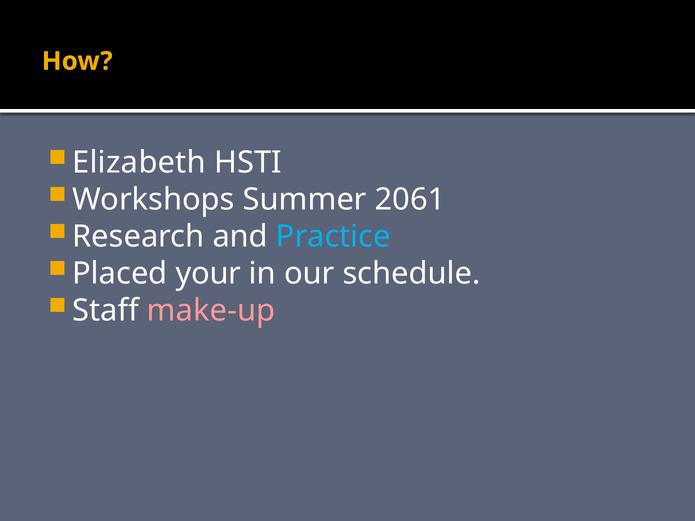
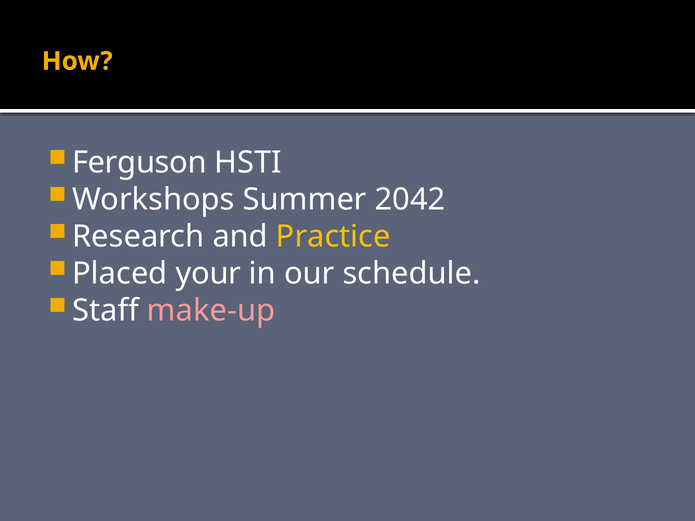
Elizabeth: Elizabeth -> Ferguson
2061: 2061 -> 2042
Practice colour: light blue -> yellow
